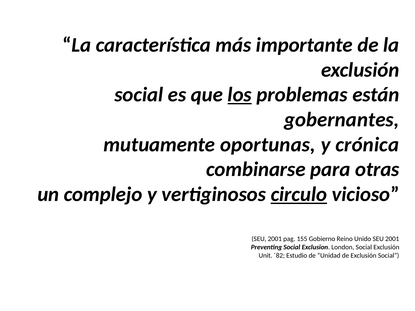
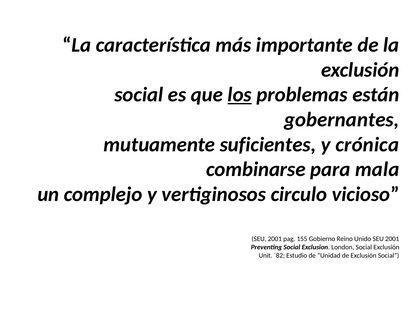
oportunas: oportunas -> suficientes
otras: otras -> mala
circulo underline: present -> none
